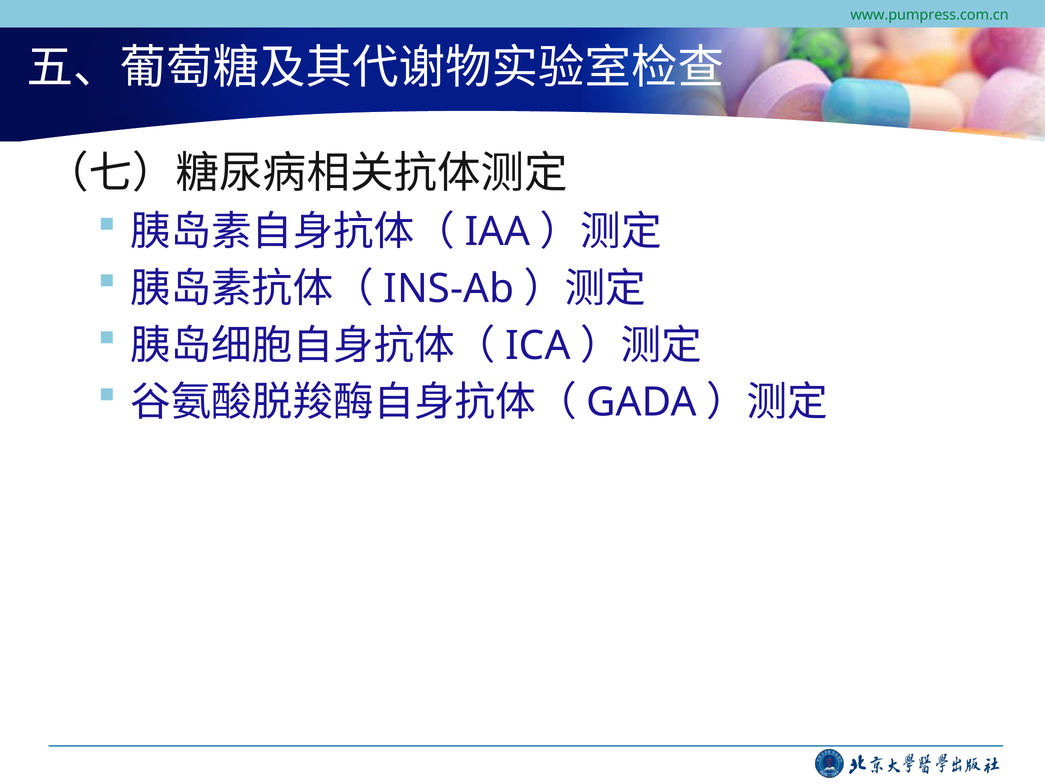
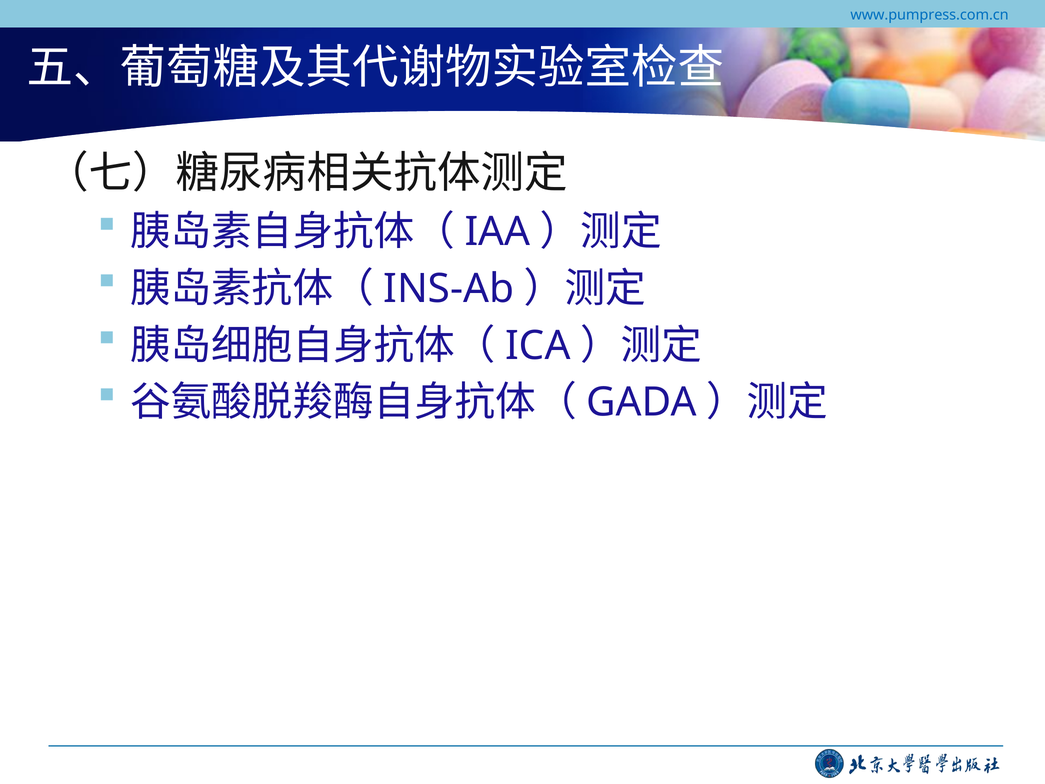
www.pumpress.com.cn colour: green -> blue
